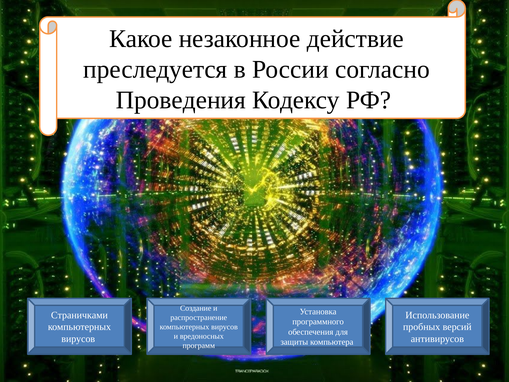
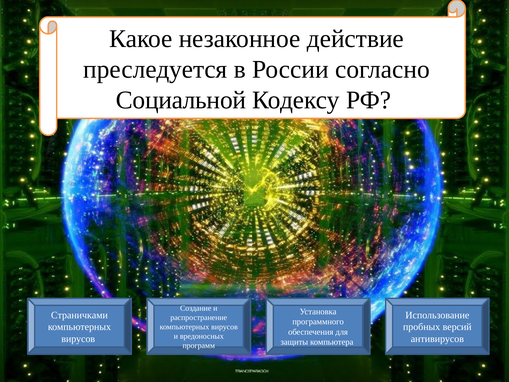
Проведения: Проведения -> Социальной
